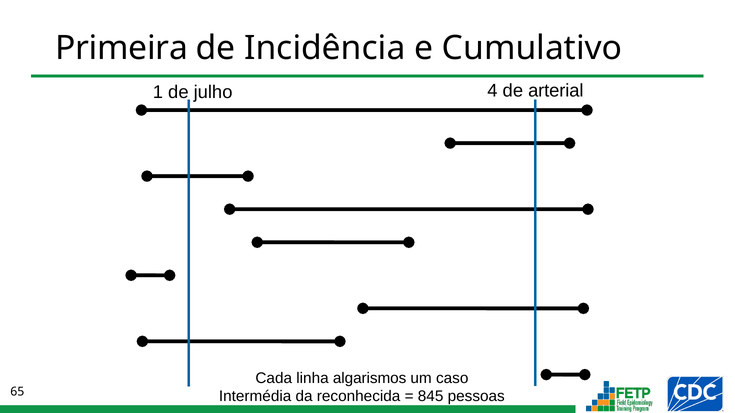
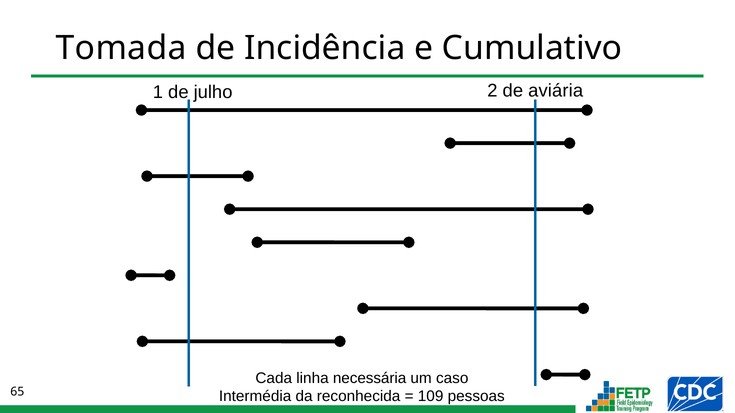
Primeira: Primeira -> Tomada
4: 4 -> 2
arterial: arterial -> aviária
algarismos: algarismos -> necessária
845: 845 -> 109
